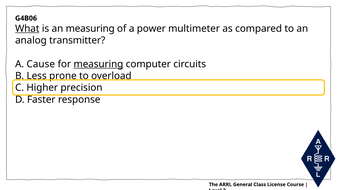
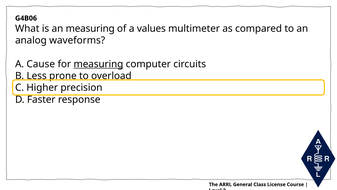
What underline: present -> none
power: power -> values
transmitter: transmitter -> waveforms
